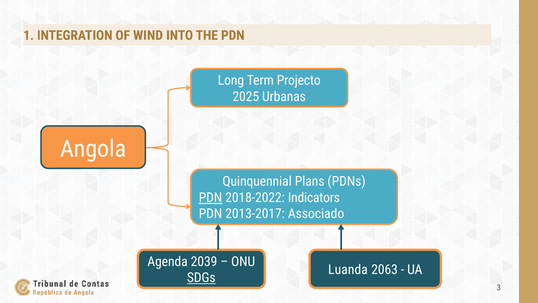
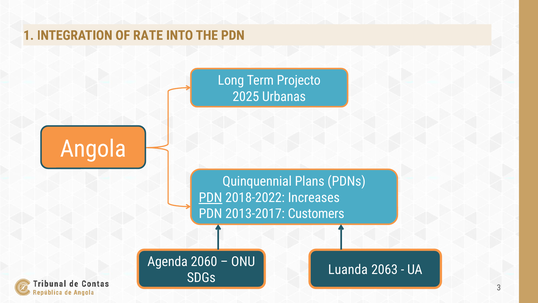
WIND: WIND -> RATE
Indicators: Indicators -> Increases
Associado: Associado -> Customers
2039: 2039 -> 2060
SDGs underline: present -> none
